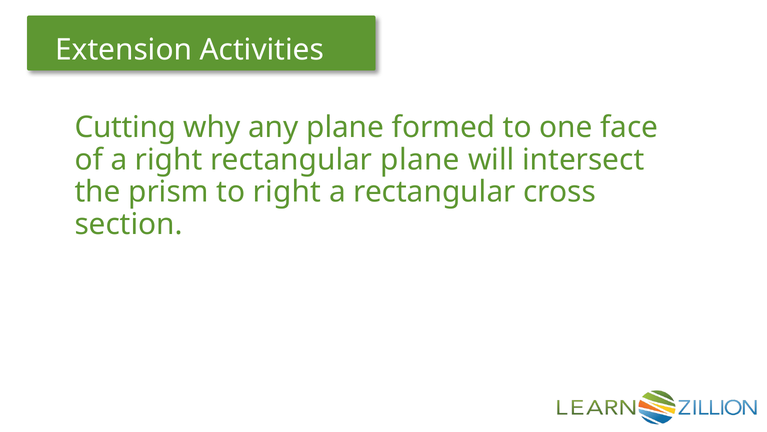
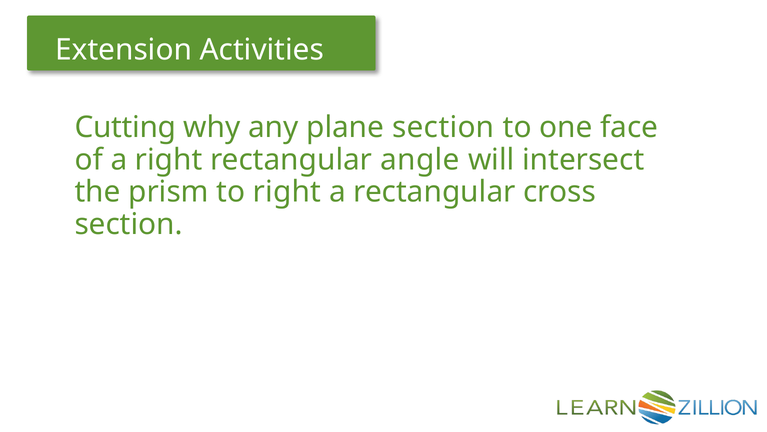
plane formed: formed -> section
rectangular plane: plane -> angle
